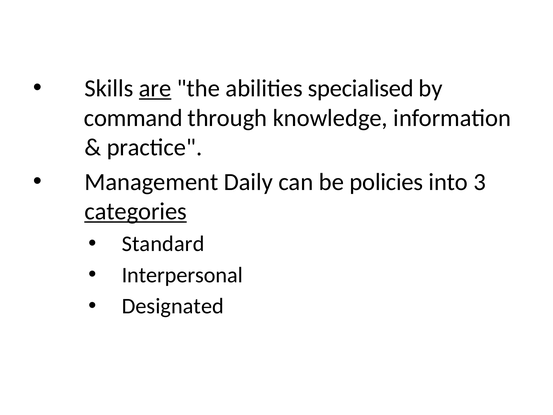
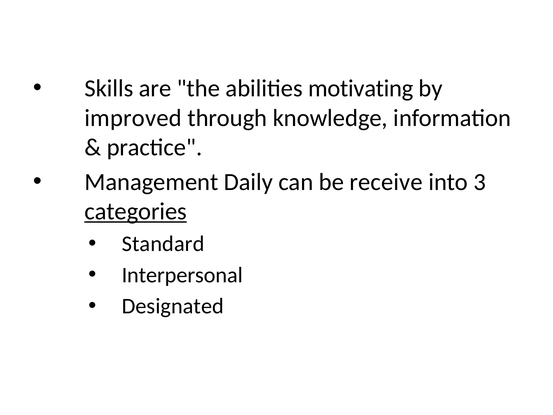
are underline: present -> none
specialised: specialised -> motivating
command: command -> improved
policies: policies -> receive
